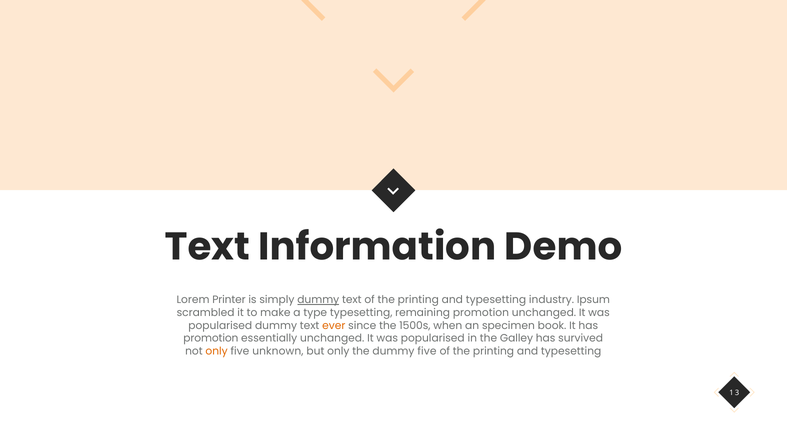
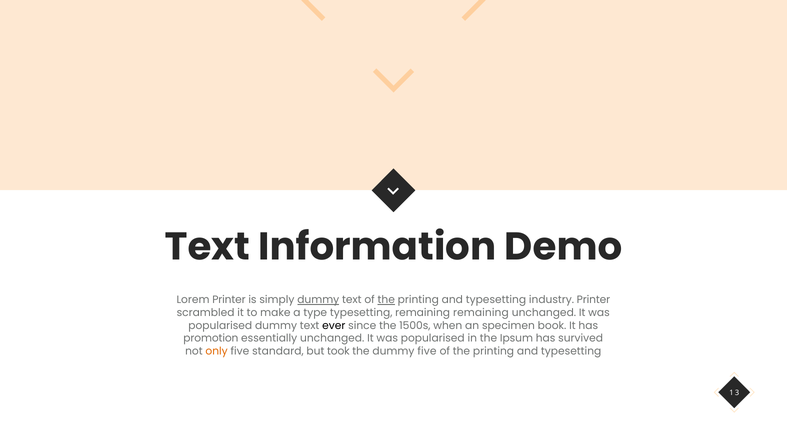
the at (386, 300) underline: none -> present
industry Ipsum: Ipsum -> Printer
remaining promotion: promotion -> remaining
ever colour: orange -> black
Galley: Galley -> Ipsum
unknown: unknown -> standard
but only: only -> took
